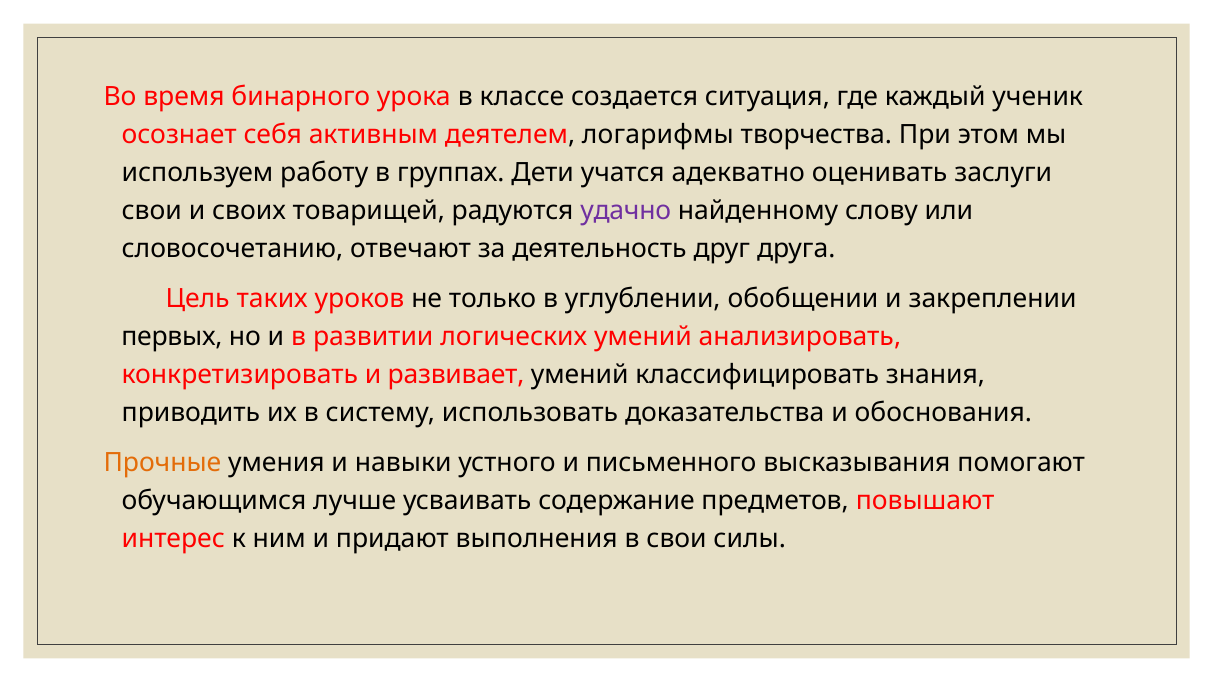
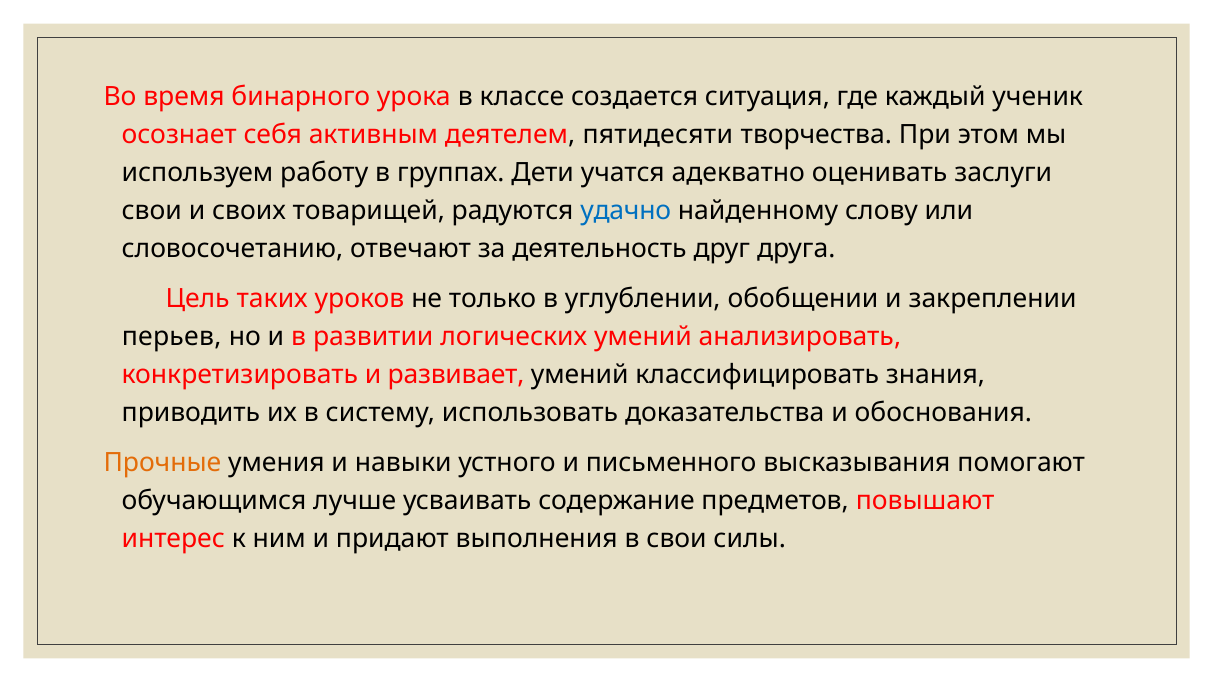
логарифмы: логарифмы -> пятидесяти
удачно colour: purple -> blue
первых: первых -> перьев
